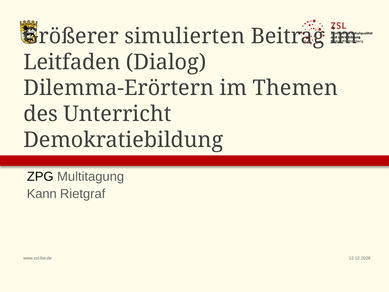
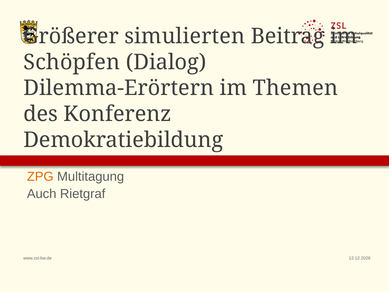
Leitfaden: Leitfaden -> Schöpfen
Unterricht: Unterricht -> Konferenz
ZPG colour: black -> orange
Kann: Kann -> Auch
